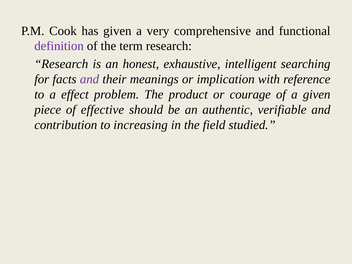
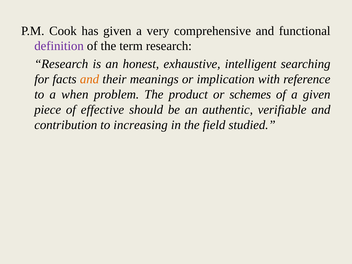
and at (90, 79) colour: purple -> orange
effect: effect -> when
courage: courage -> schemes
